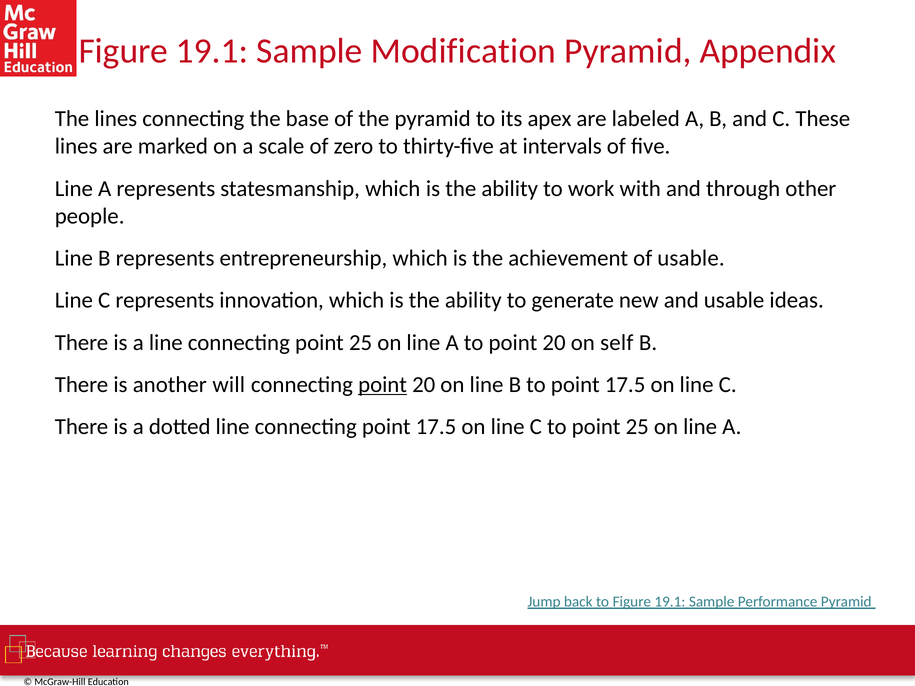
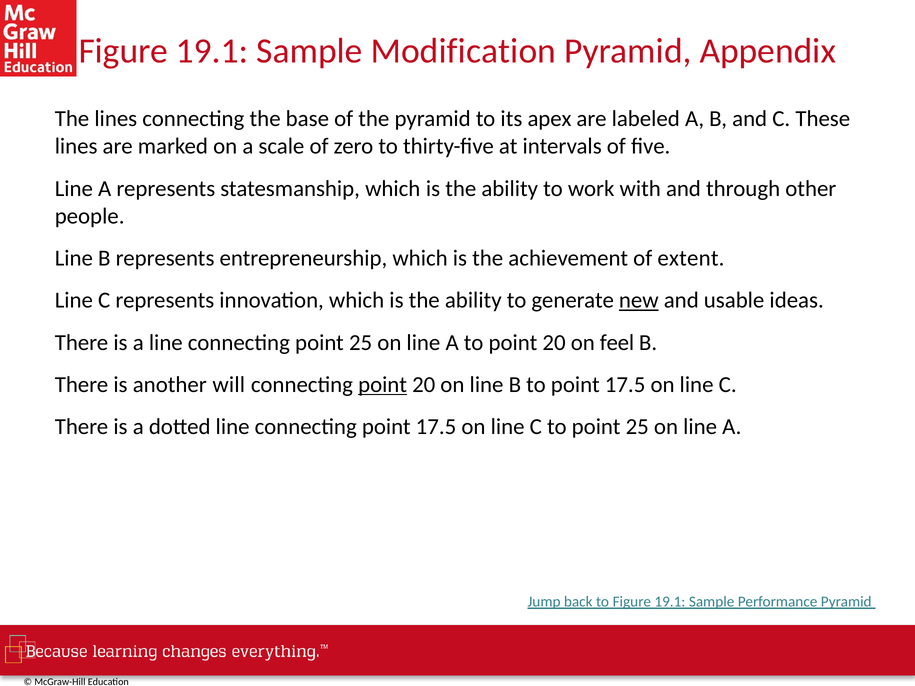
of usable: usable -> extent
new underline: none -> present
self: self -> feel
